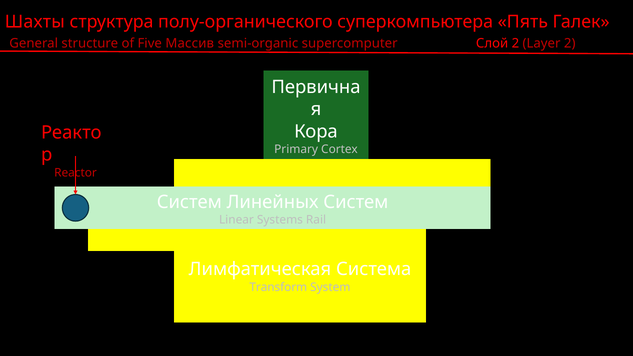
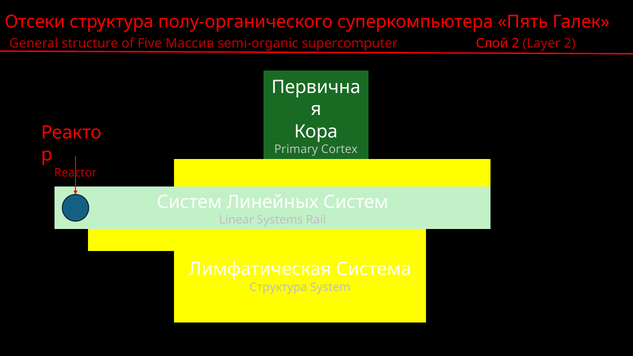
Шахты: Шахты -> Отсеки
Transform at (278, 287): Transform -> Структура
